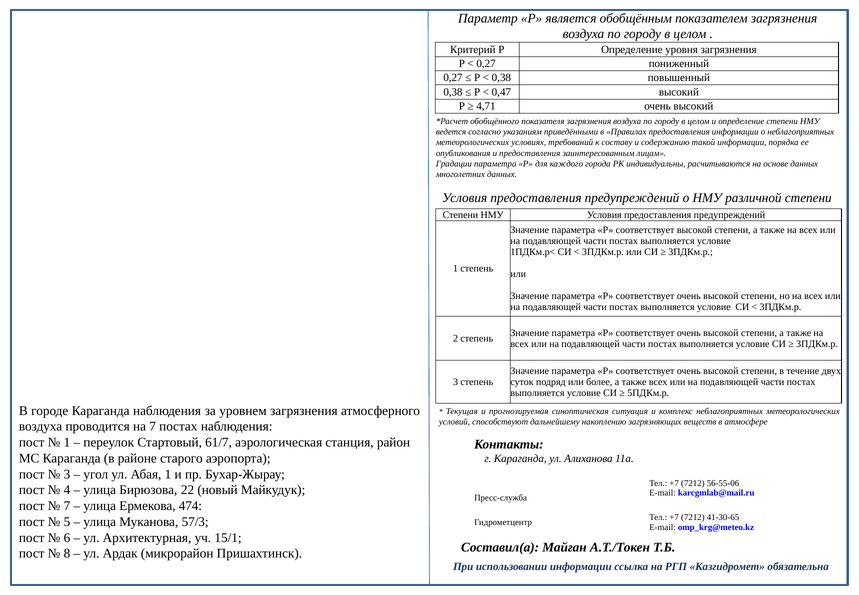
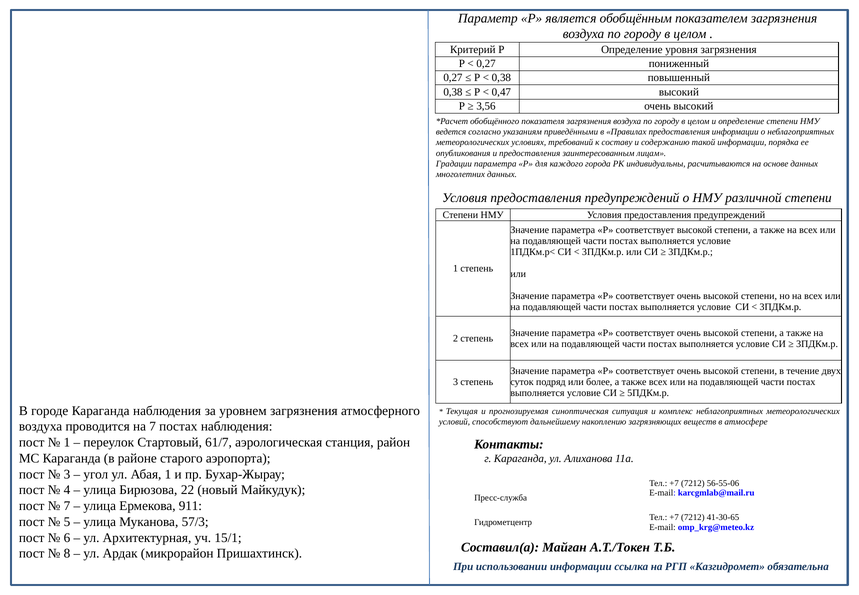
4,71: 4,71 -> 3,56
474: 474 -> 911
